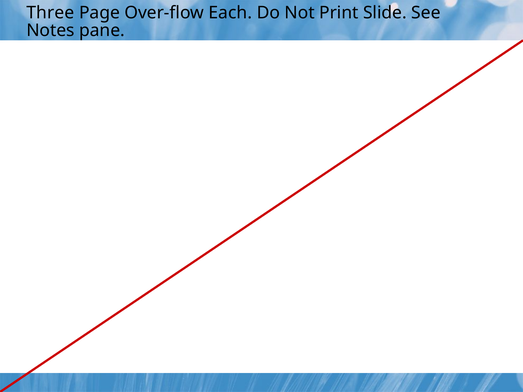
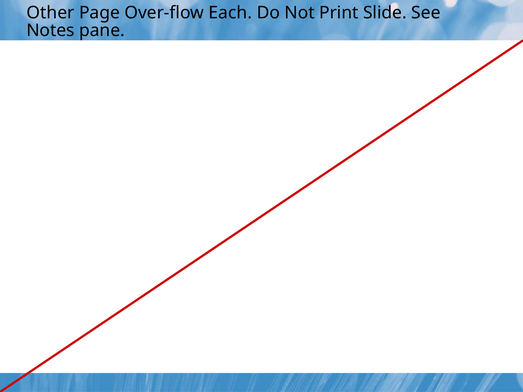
Three: Three -> Other
